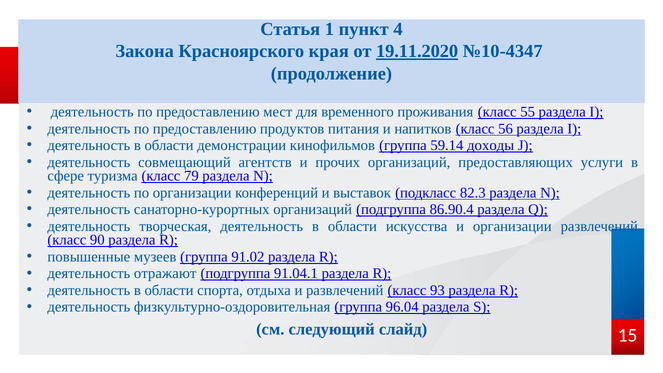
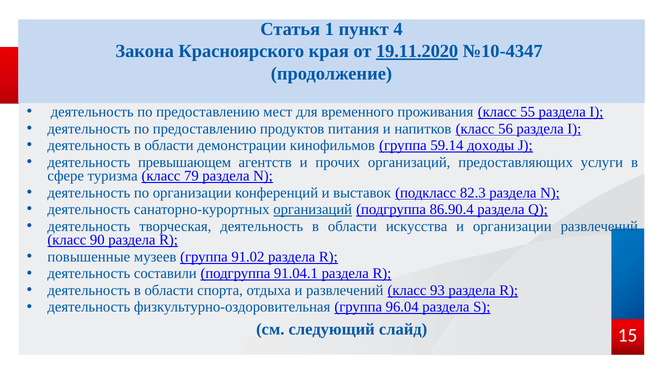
совмещающий: совмещающий -> превышающем
организаций at (313, 209) underline: none -> present
отражают: отражают -> составили
